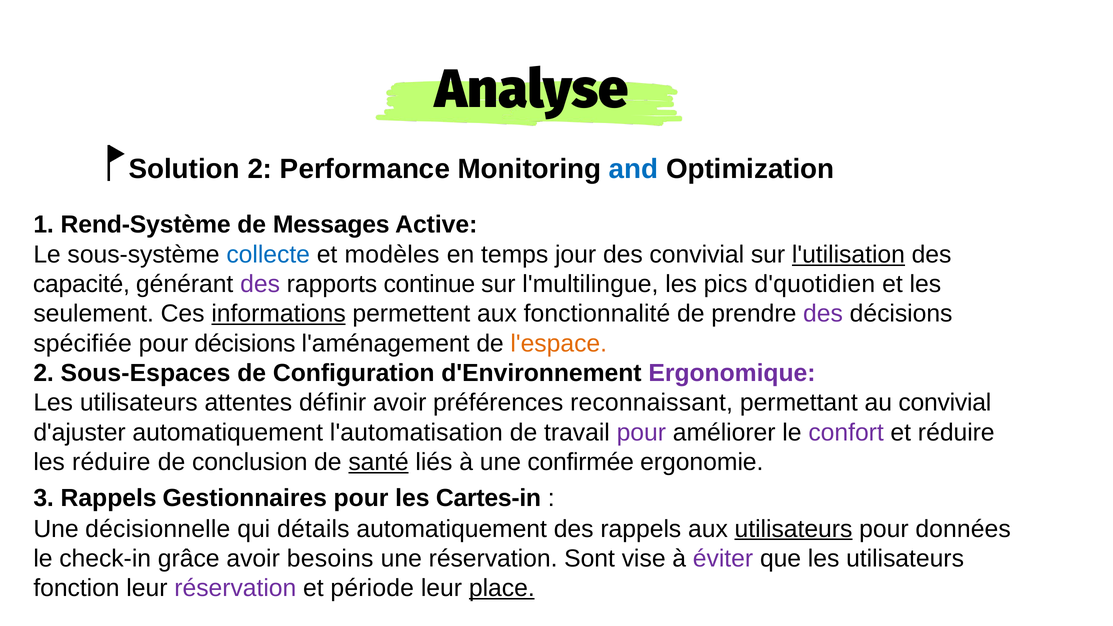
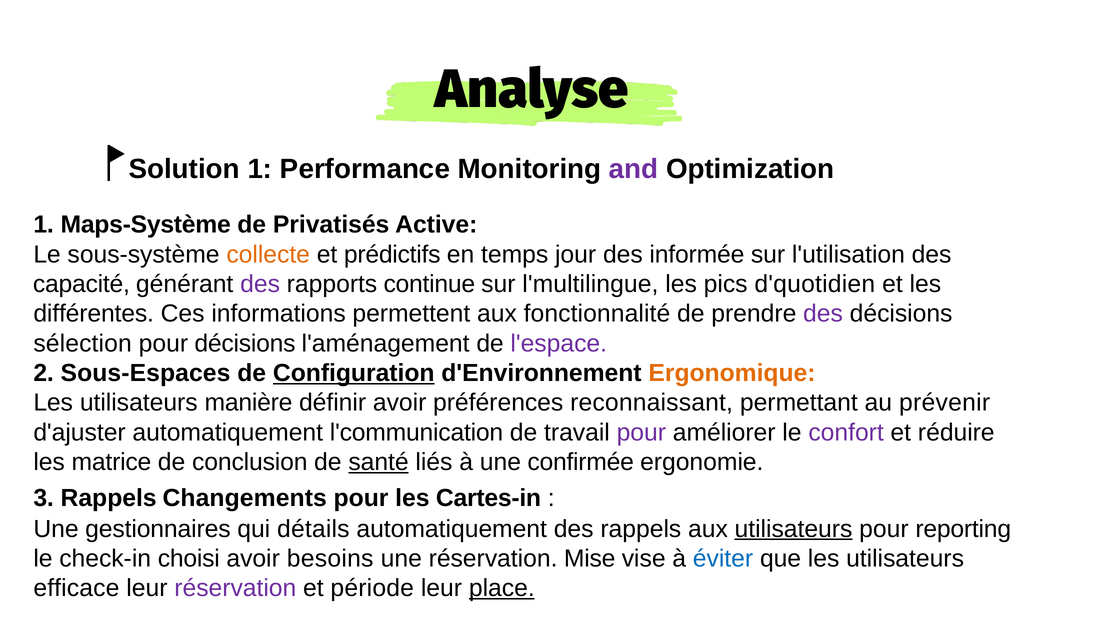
Solution 2: 2 -> 1
and colour: blue -> purple
Rend-Système: Rend-Système -> Maps-Système
Messages: Messages -> Privatisés
collecte colour: blue -> orange
modèles: modèles -> prédictifs
des convivial: convivial -> informée
l'utilisation underline: present -> none
seulement: seulement -> différentes
informations underline: present -> none
spécifiée: spécifiée -> sélection
l'espace colour: orange -> purple
Configuration underline: none -> present
Ergonomique colour: purple -> orange
attentes: attentes -> manière
au convivial: convivial -> prévenir
l'automatisation: l'automatisation -> l'communication
les réduire: réduire -> matrice
Gestionnaires: Gestionnaires -> Changements
décisionnelle: décisionnelle -> gestionnaires
données: données -> reporting
grâce: grâce -> choisi
Sont: Sont -> Mise
éviter colour: purple -> blue
fonction: fonction -> efficace
